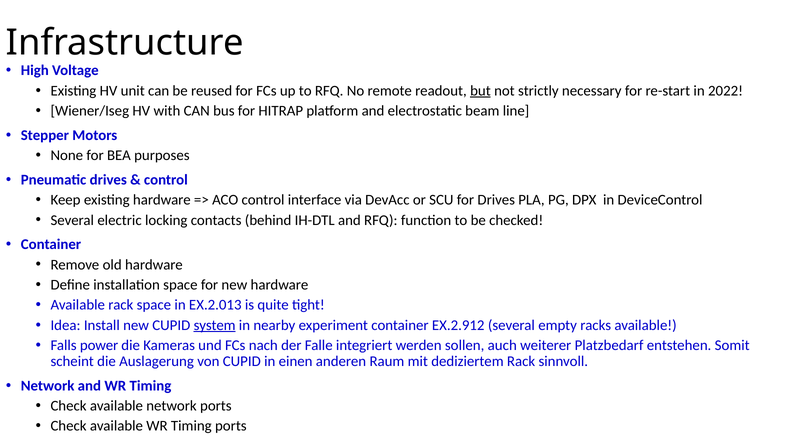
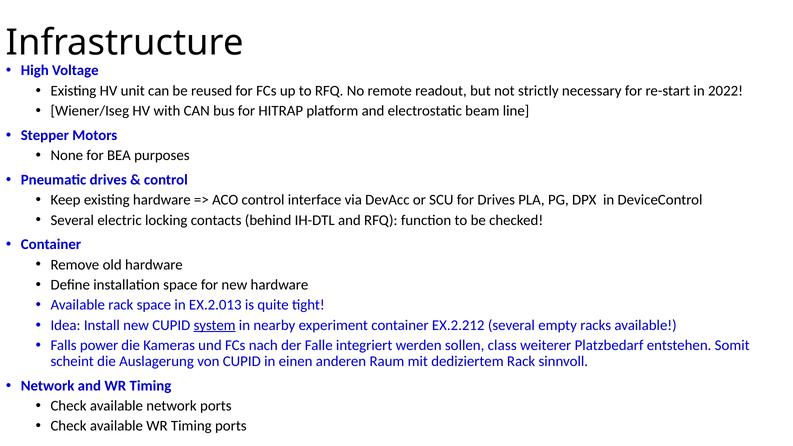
but underline: present -> none
EX.2.912: EX.2.912 -> EX.2.212
auch: auch -> class
